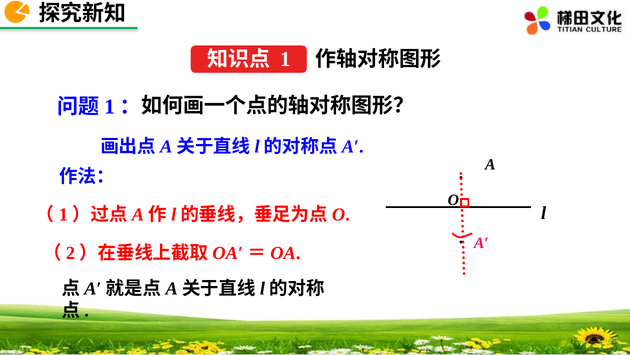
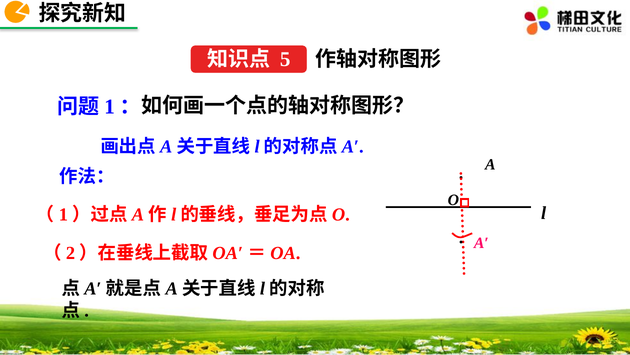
1: 1 -> 5
